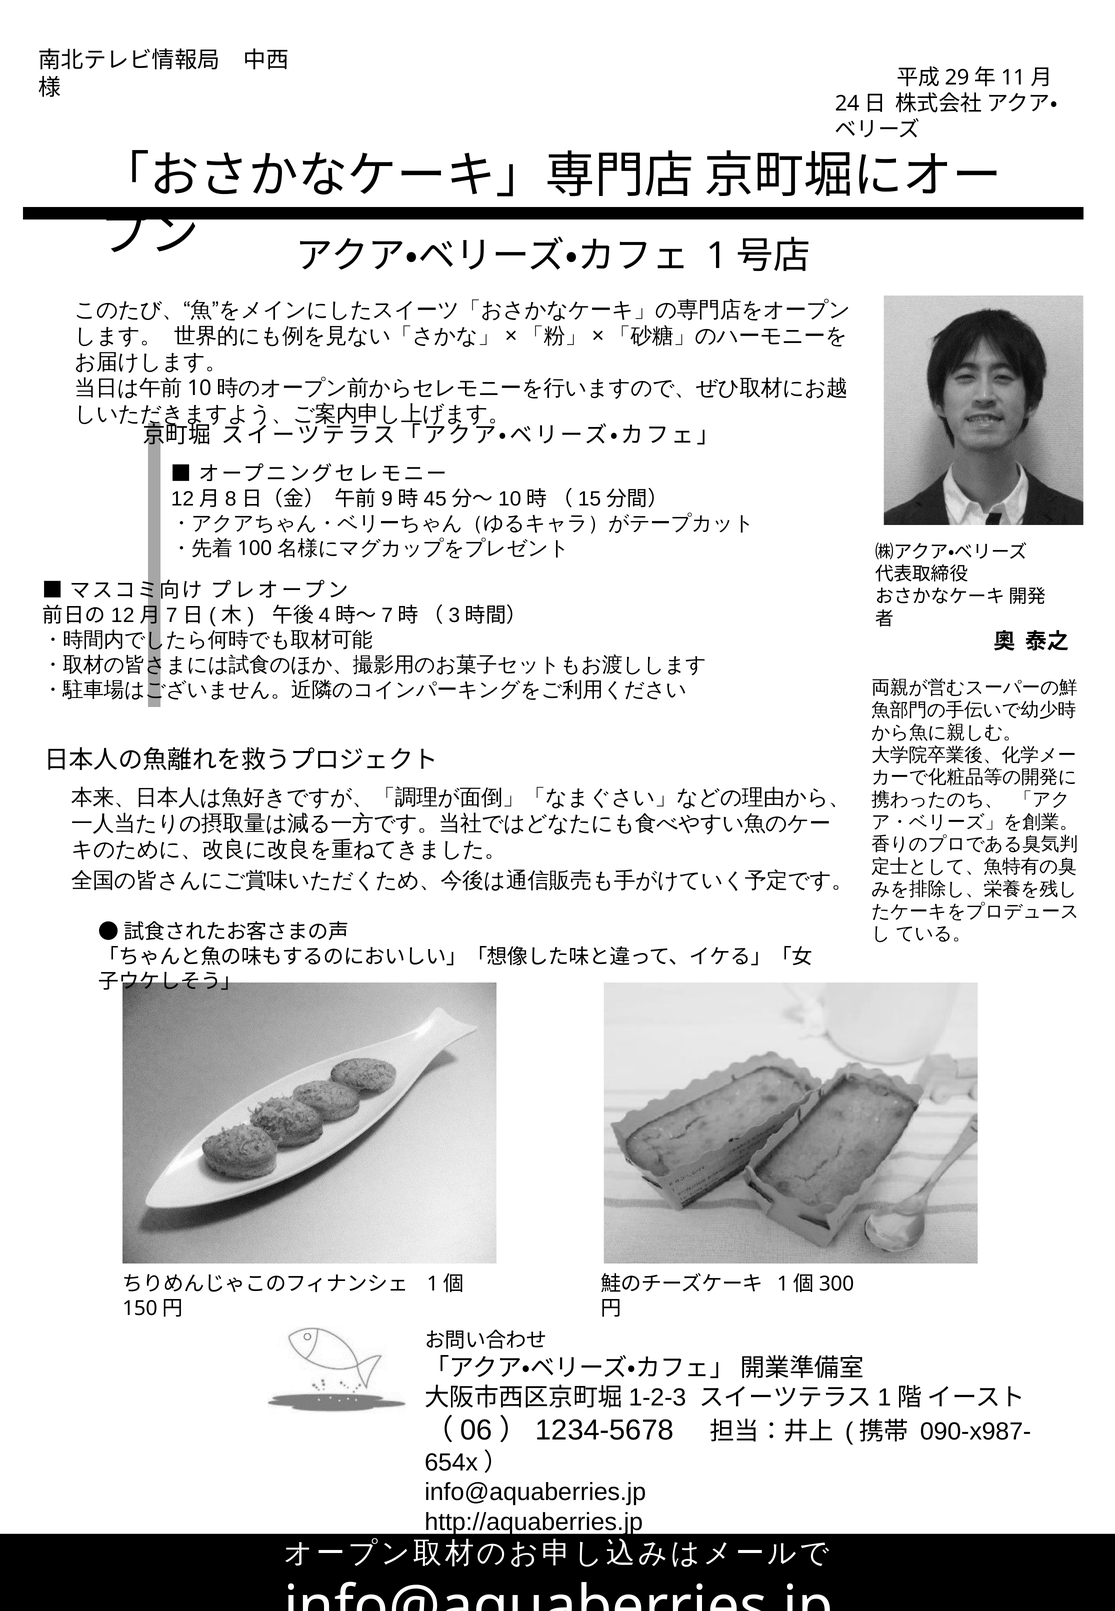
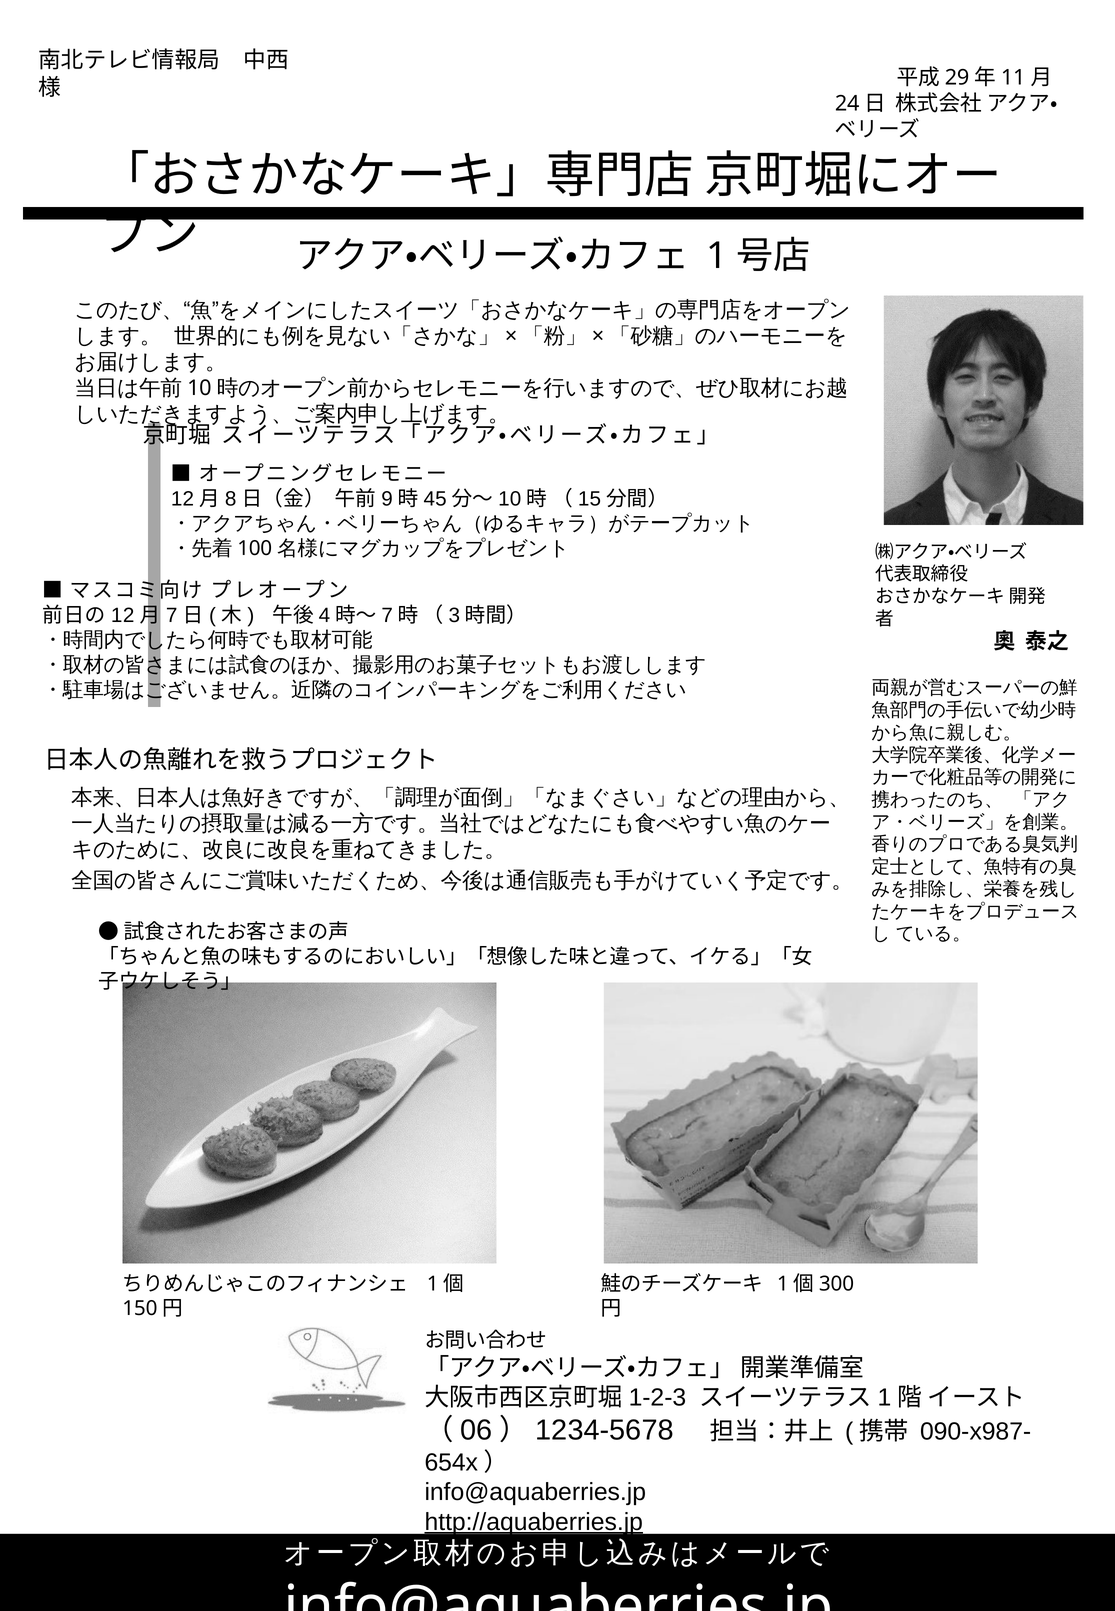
http://aquaberries.jp underline: none -> present
